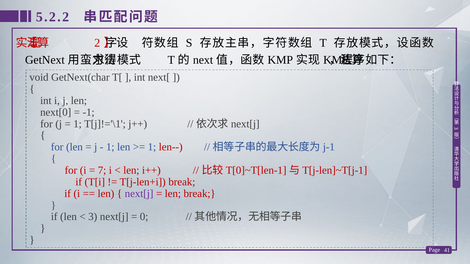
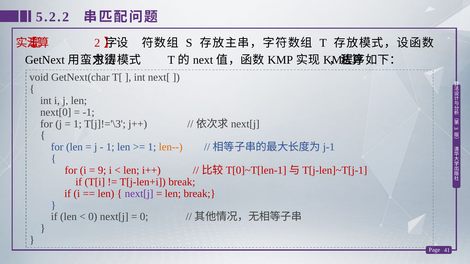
T[j]!='\1: T[j]!='\1 -> T[j]!='\3
len-- colour: red -> orange
7: 7 -> 9
3 at (93, 217): 3 -> 0
